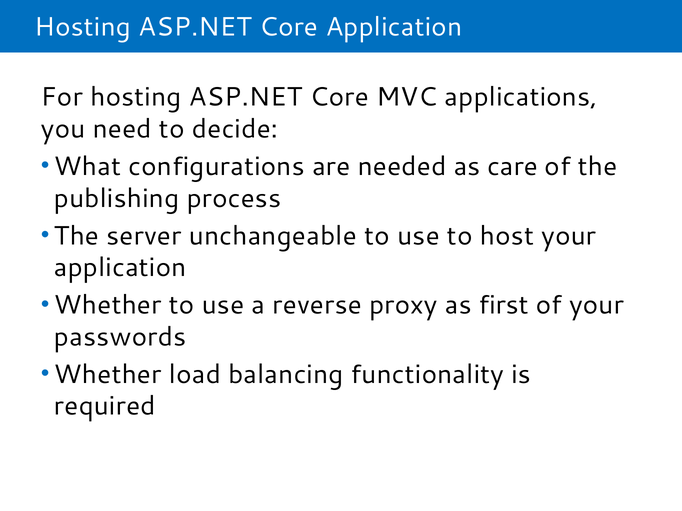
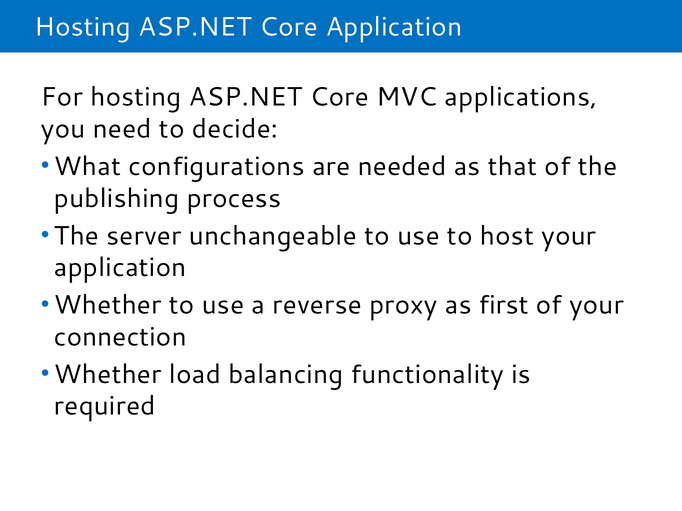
care: care -> that
passwords: passwords -> connection
